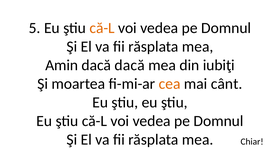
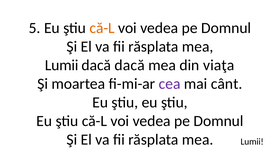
Amin at (62, 65): Amin -> Lumii
iubiţi: iubiţi -> viaţa
cea colour: orange -> purple
Chiar at (252, 142): Chiar -> Lumii
